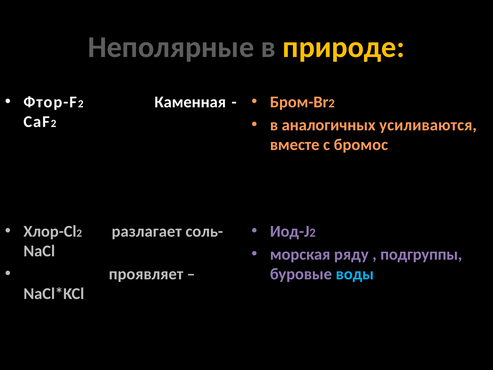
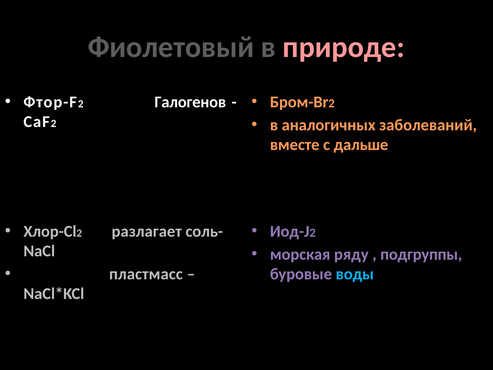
Неполярные: Неполярные -> Фиолетовый
природе colour: yellow -> pink
Каменная: Каменная -> Галогенов
усиливаются: усиливаются -> заболеваний
бромос: бромос -> дальше
проявляет: проявляет -> пластмасс
